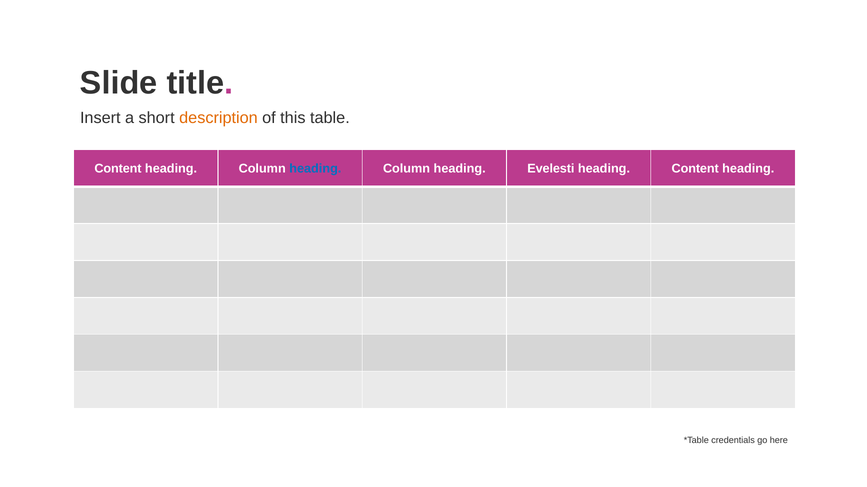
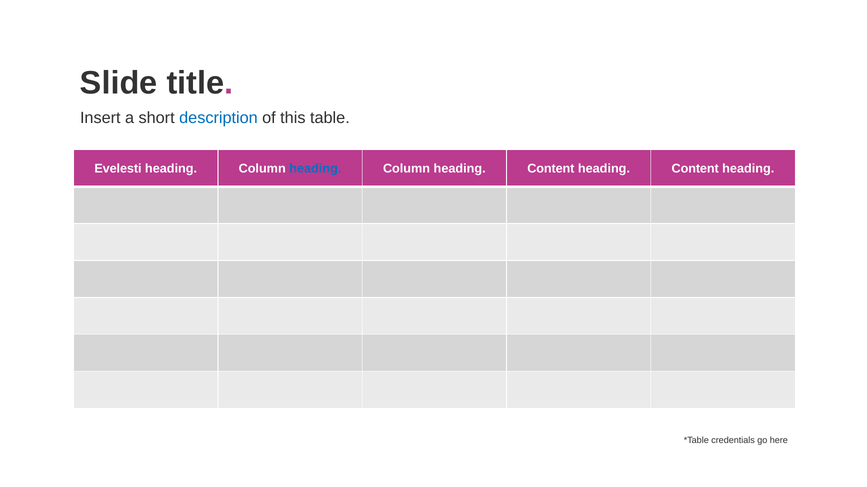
description colour: orange -> blue
Content at (118, 169): Content -> Evelesti
Column heading Evelesti: Evelesti -> Content
